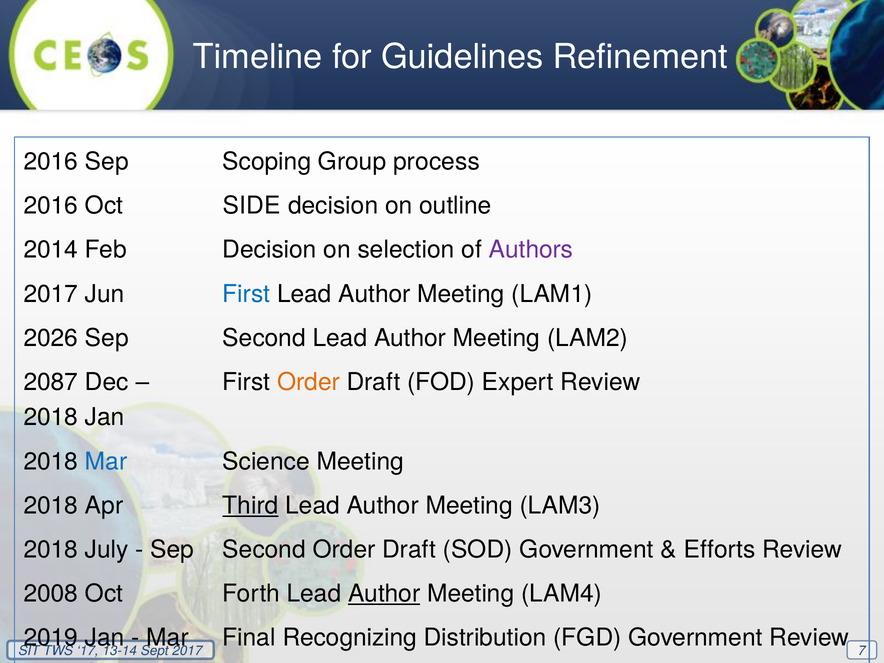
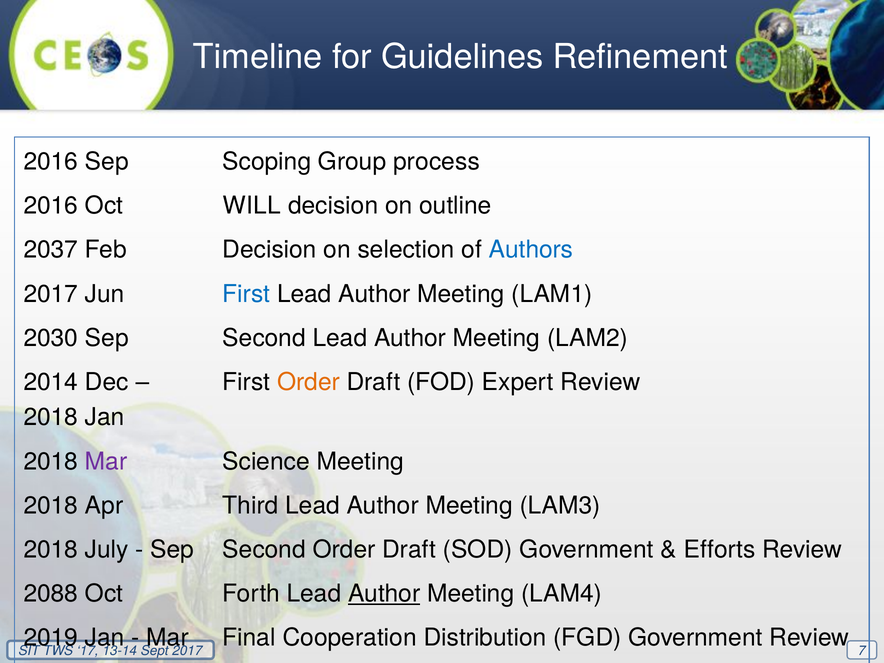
SIDE: SIDE -> WILL
2014: 2014 -> 2037
Authors colour: purple -> blue
2026: 2026 -> 2030
2087: 2087 -> 2014
Mar at (106, 461) colour: blue -> purple
Third underline: present -> none
2008: 2008 -> 2088
Recognizing: Recognizing -> Cooperation
